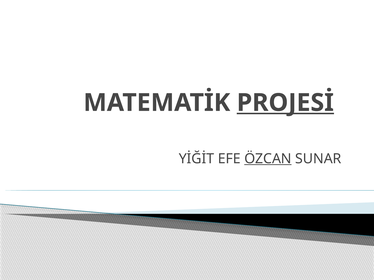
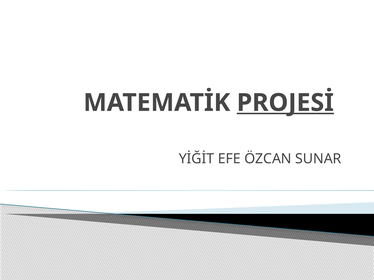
ÖZCAN underline: present -> none
